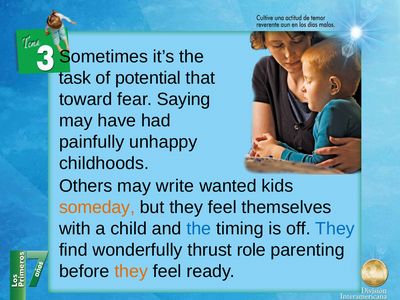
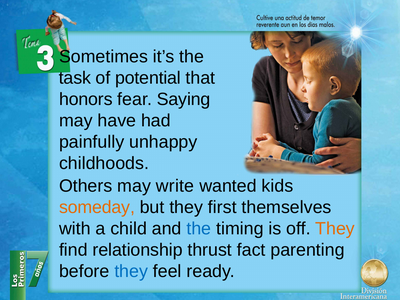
toward: toward -> honors
but they feel: feel -> first
They at (335, 229) colour: blue -> orange
wonderfully: wonderfully -> relationship
role: role -> fact
they at (131, 271) colour: orange -> blue
